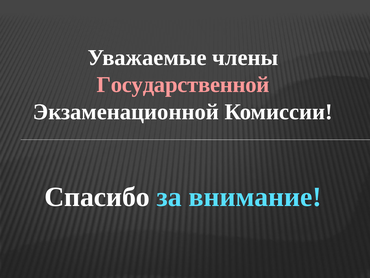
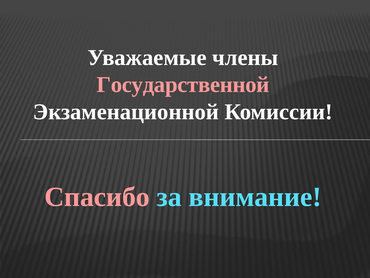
Спасибо colour: white -> pink
